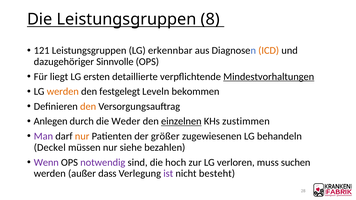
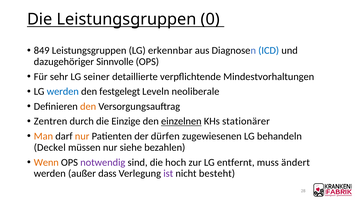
8: 8 -> 0
121: 121 -> 849
ICD colour: orange -> blue
liegt: liegt -> sehr
ersten: ersten -> seiner
Mindestvorhaltungen underline: present -> none
werden at (63, 92) colour: orange -> blue
bekommen: bekommen -> neoliberale
Anlegen: Anlegen -> Zentren
Weder: Weder -> Einzige
zustimmen: zustimmen -> stationärer
Man colour: purple -> orange
größer: größer -> dürfen
Wenn colour: purple -> orange
verloren: verloren -> entfernt
suchen: suchen -> ändert
